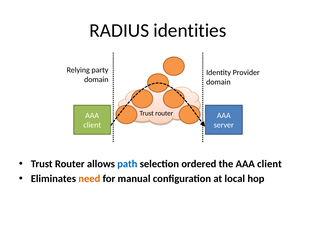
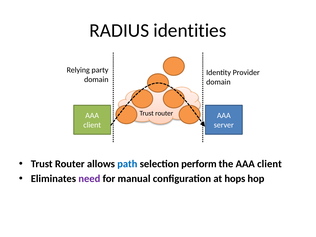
ordered: ordered -> perform
need colour: orange -> purple
local: local -> hops
